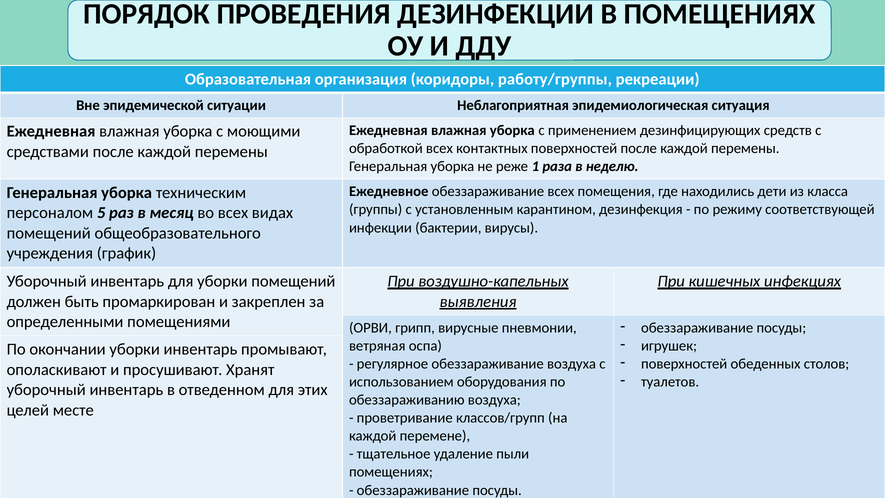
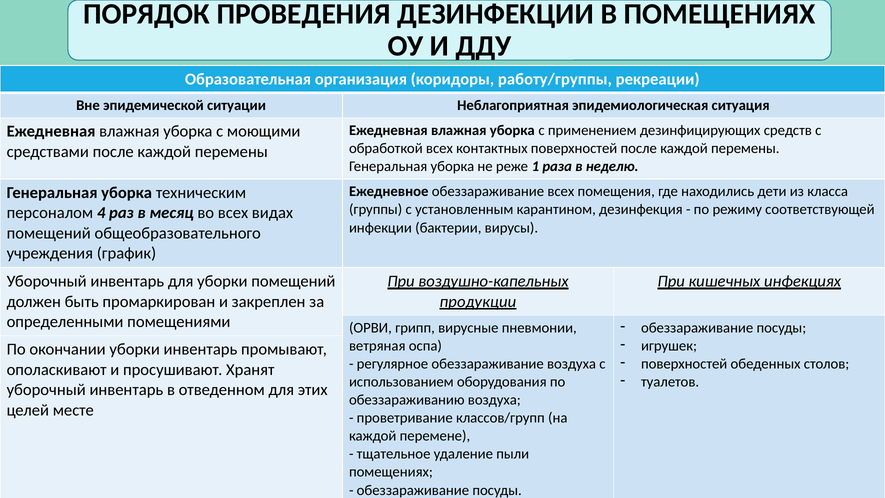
5: 5 -> 4
выявления: выявления -> продукции
